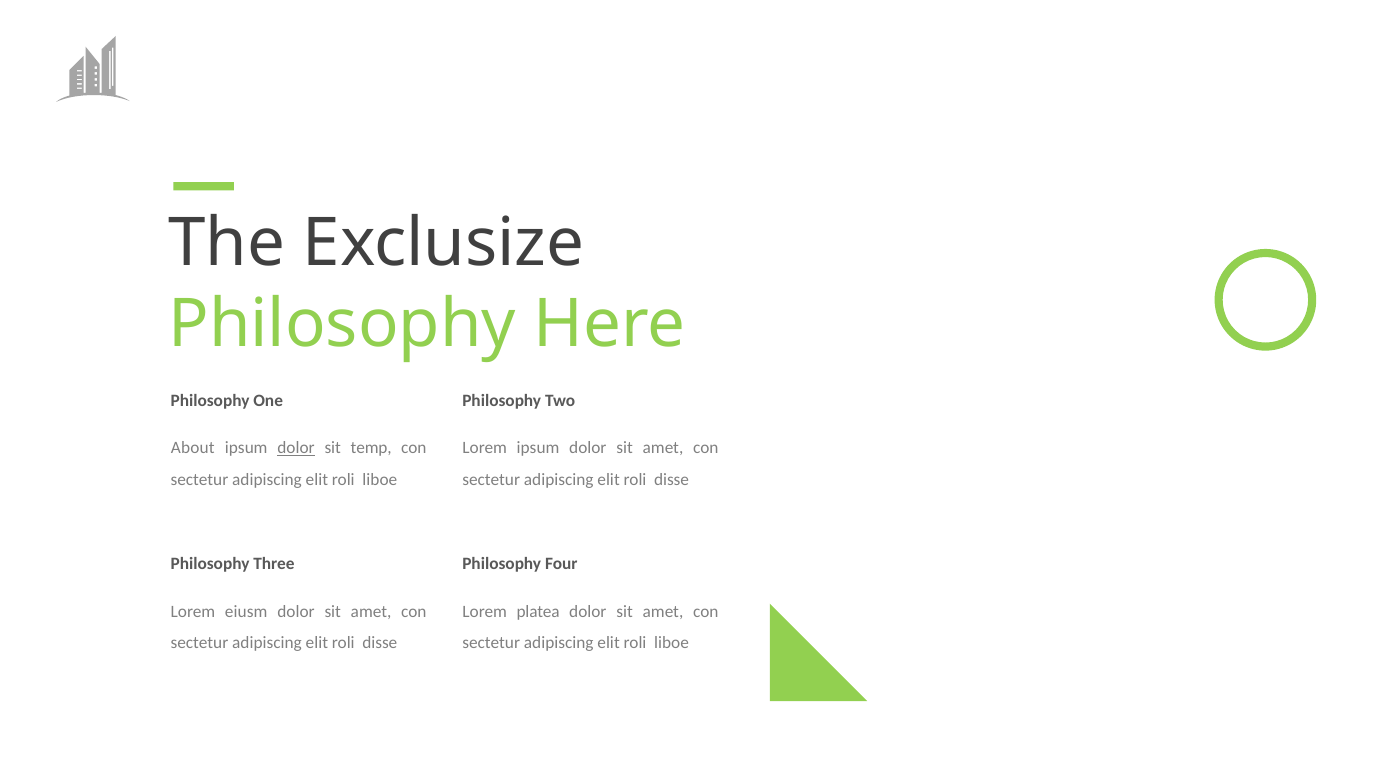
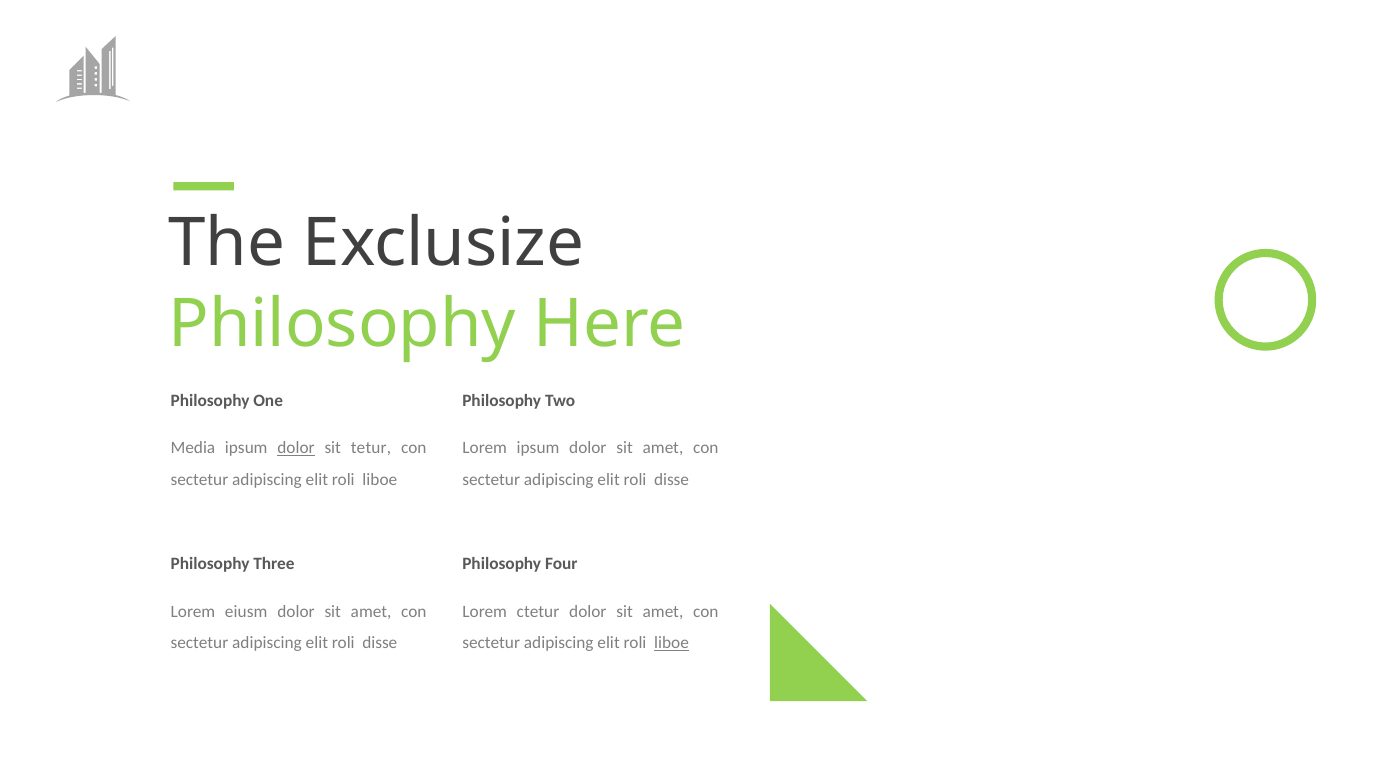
About: About -> Media
temp: temp -> tetur
platea: platea -> ctetur
liboe at (672, 643) underline: none -> present
